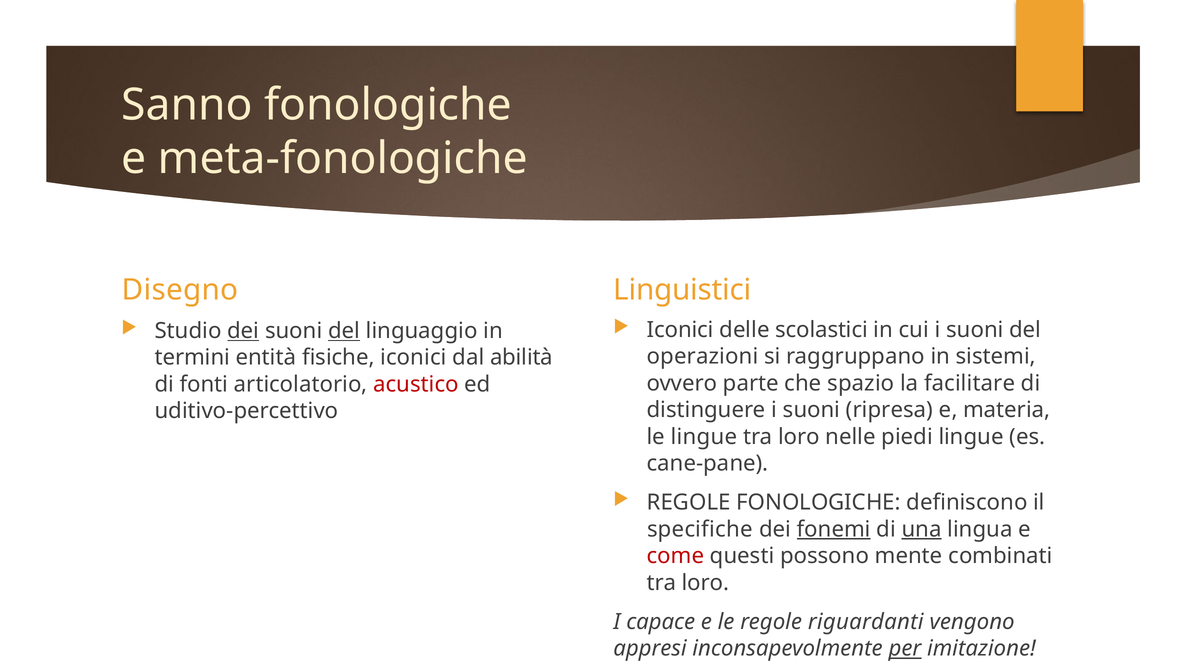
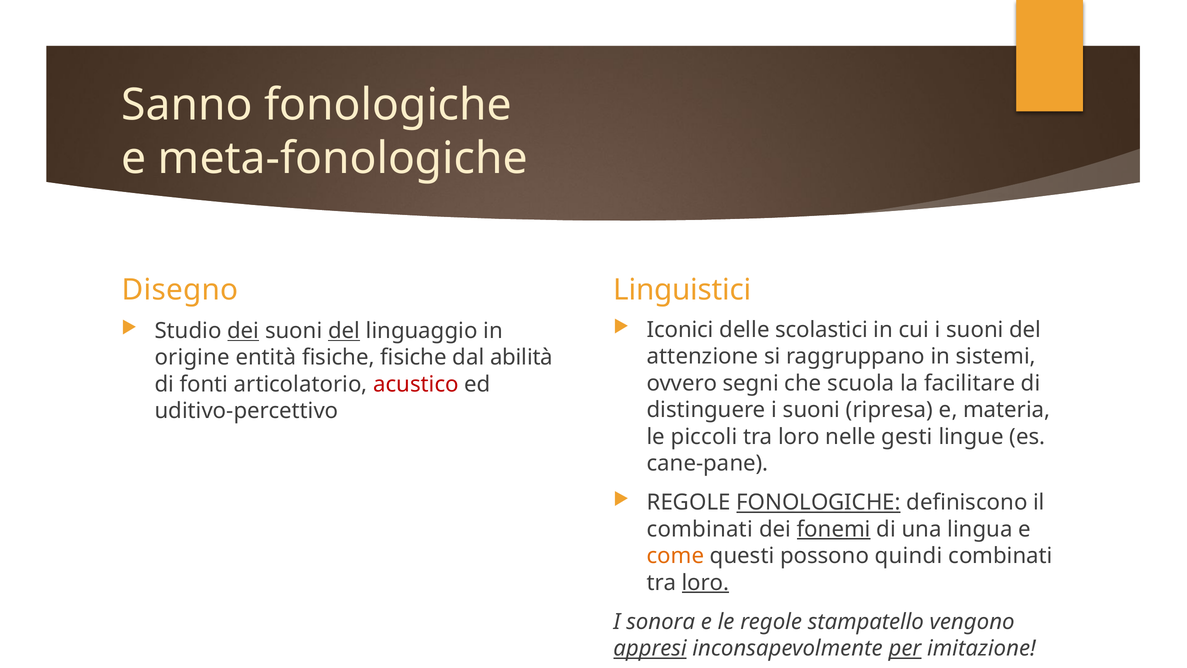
operazioni: operazioni -> attenzione
termini: termini -> origine
fisiche iconici: iconici -> fisiche
parte: parte -> segni
spazio: spazio -> scuola
le lingue: lingue -> piccoli
piedi: piedi -> gesti
FONOLOGICHE at (819, 502) underline: none -> present
specifiche at (700, 529): specifiche -> combinati
una underline: present -> none
come colour: red -> orange
mente: mente -> quindi
loro at (705, 582) underline: none -> present
capace: capace -> sonora
riguardanti: riguardanti -> stampatello
appresi underline: none -> present
